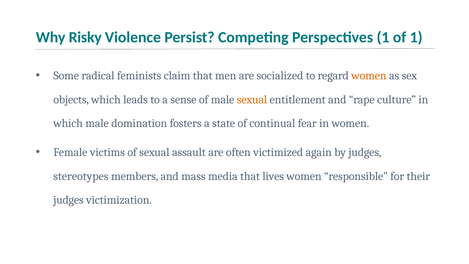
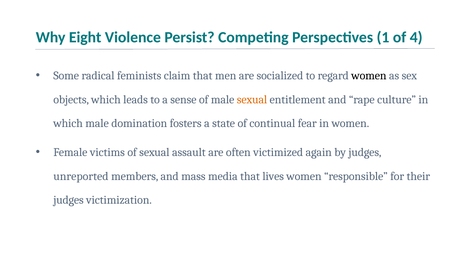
Risky: Risky -> Eight
of 1: 1 -> 4
women at (369, 76) colour: orange -> black
stereotypes: stereotypes -> unreported
